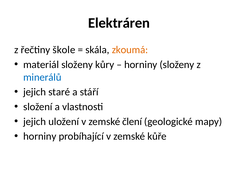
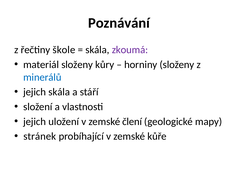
Elektráren: Elektráren -> Poznávání
zkoumá colour: orange -> purple
jejich staré: staré -> skála
horniny at (40, 137): horniny -> stránek
